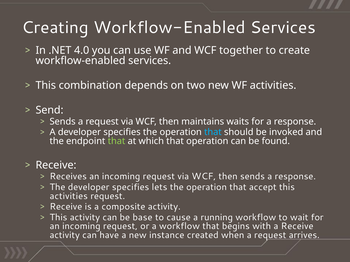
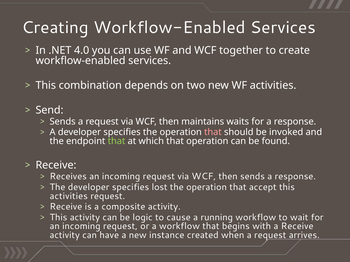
that at (213, 132) colour: light blue -> pink
lets: lets -> lost
base: base -> logic
